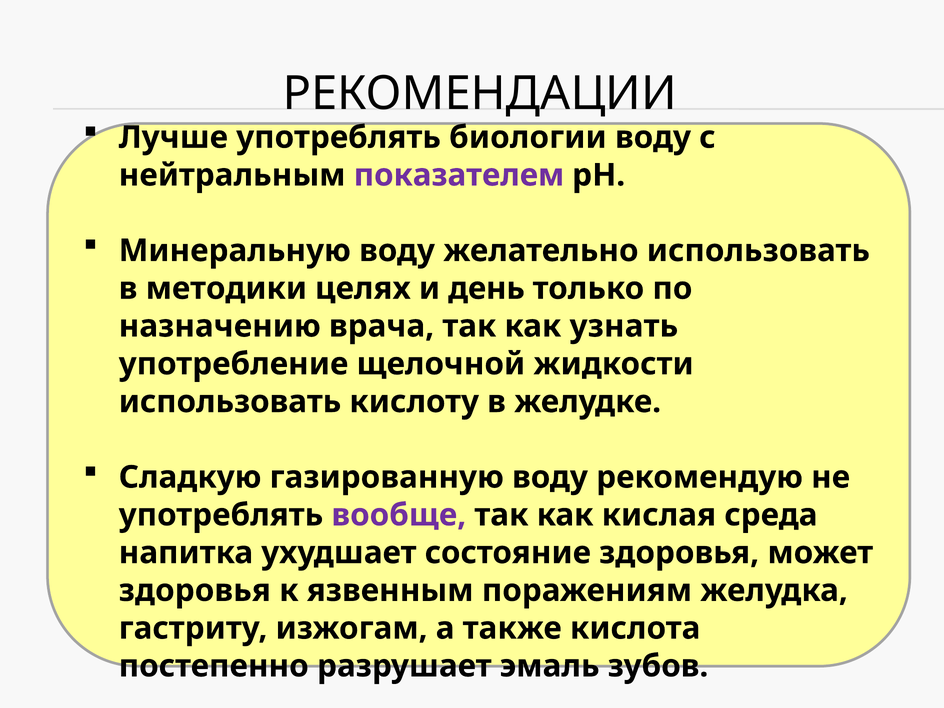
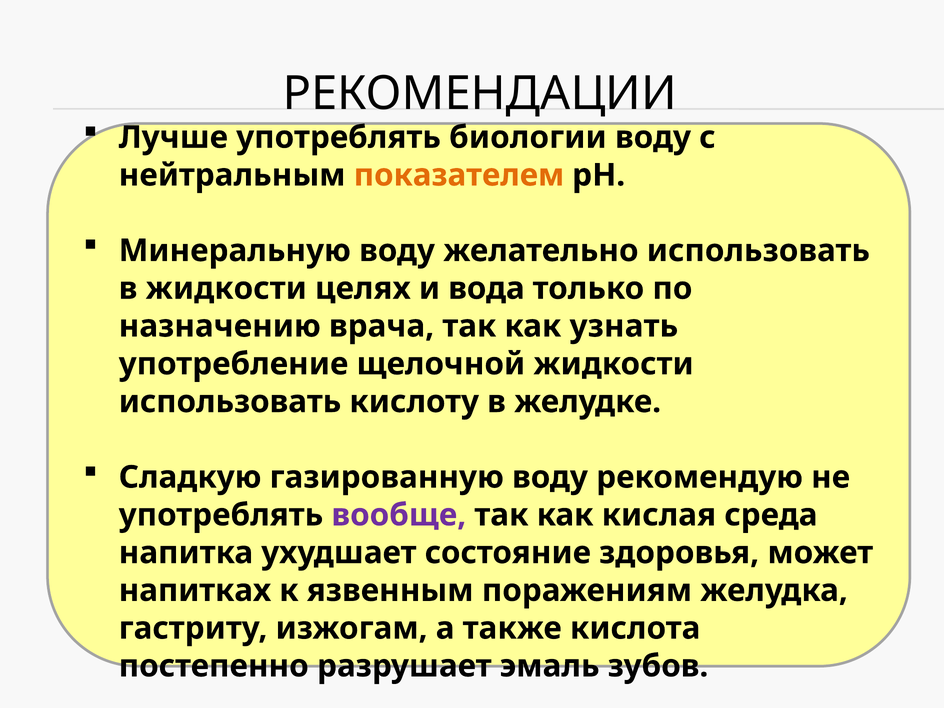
показателем colour: purple -> orange
в методики: методики -> жидкости
день: день -> вода
здоровья at (195, 591): здоровья -> напитках
